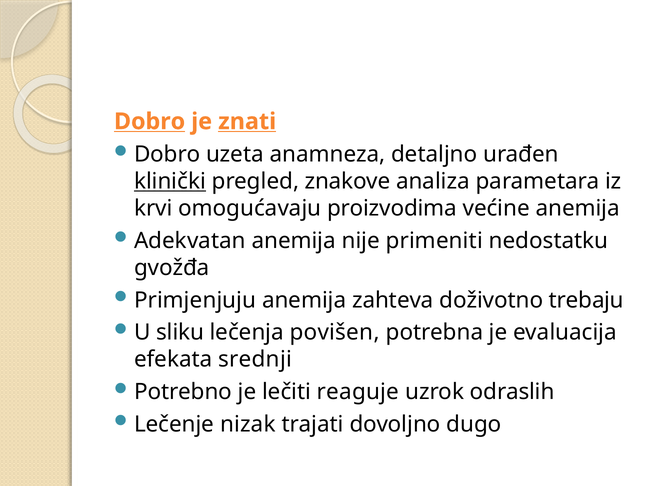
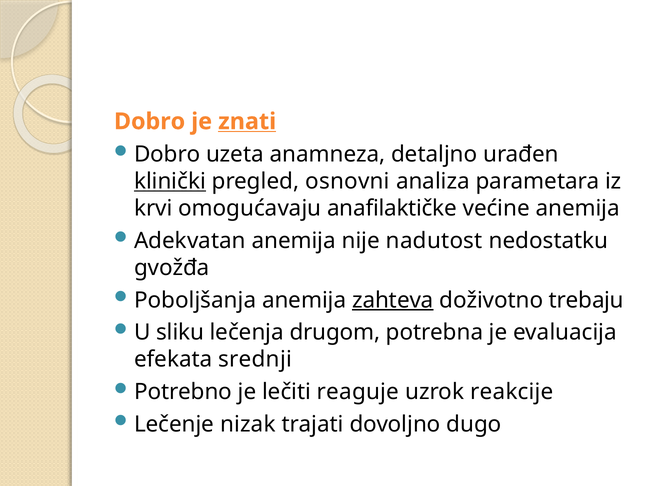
Dobro at (150, 121) underline: present -> none
znakove: znakove -> osnovni
proizvodima: proizvodima -> anafilaktičke
primeniti: primeniti -> nadutost
Primjenjuju: Primjenjuju -> Poboljšanja
zahteva underline: none -> present
povišen: povišen -> drugom
odraslih: odraslih -> reakcije
